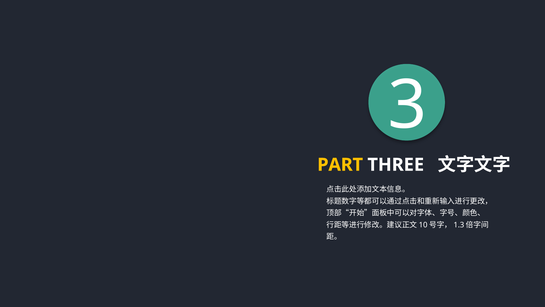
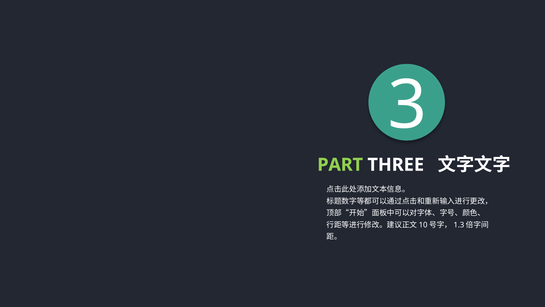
PART colour: yellow -> light green
